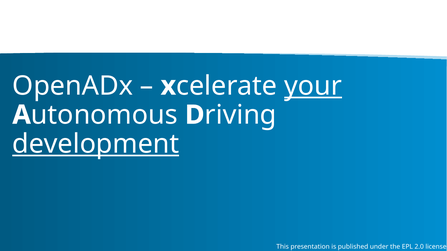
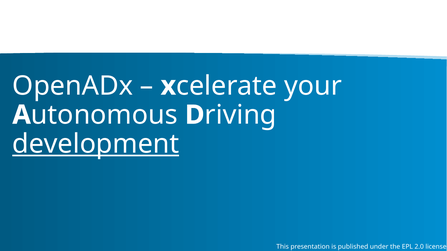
your underline: present -> none
